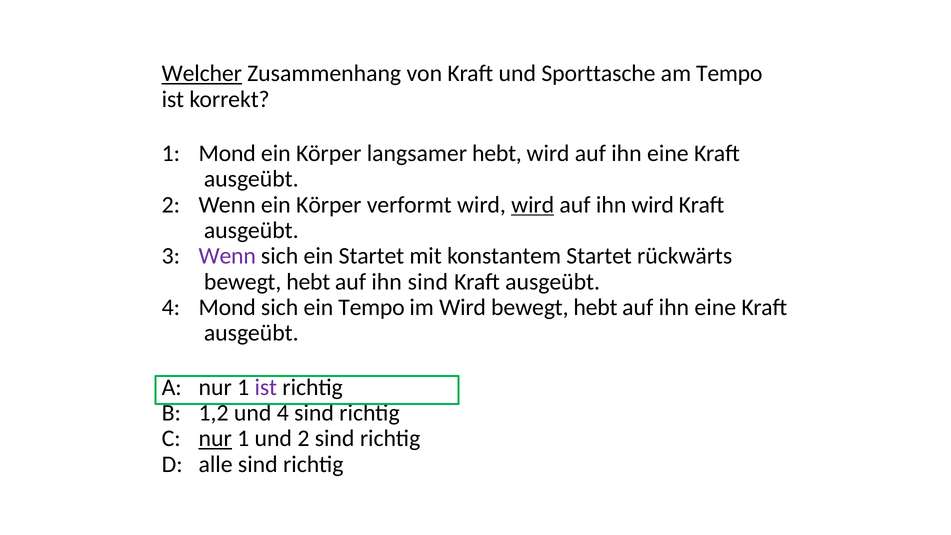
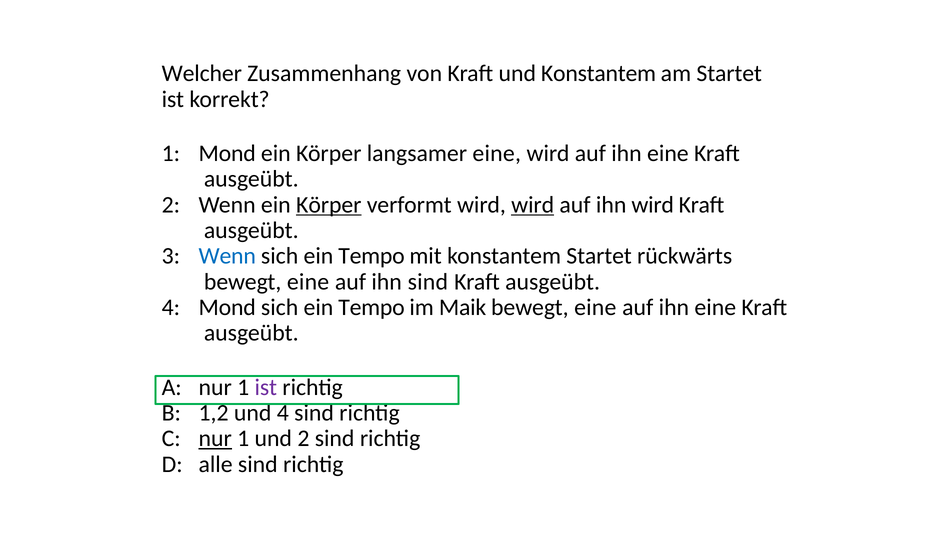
Welcher underline: present -> none
und Sporttasche: Sporttasche -> Konstantem
am Tempo: Tempo -> Startet
langsamer hebt: hebt -> eine
Körper at (329, 205) underline: none -> present
Wenn at (227, 256) colour: purple -> blue
Startet at (371, 256): Startet -> Tempo
hebt at (308, 282): hebt -> eine
im Wird: Wird -> Maik
hebt at (596, 307): hebt -> eine
